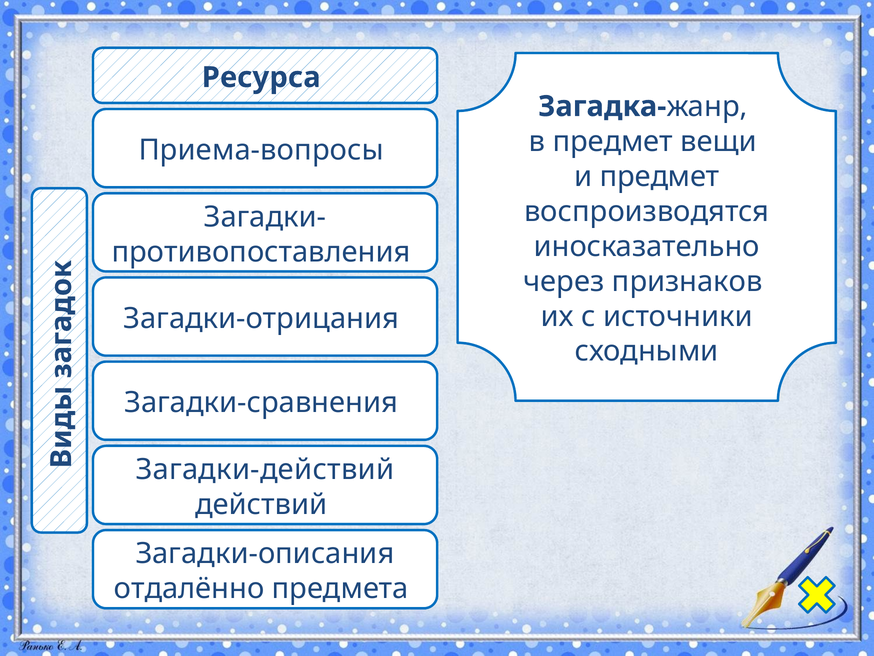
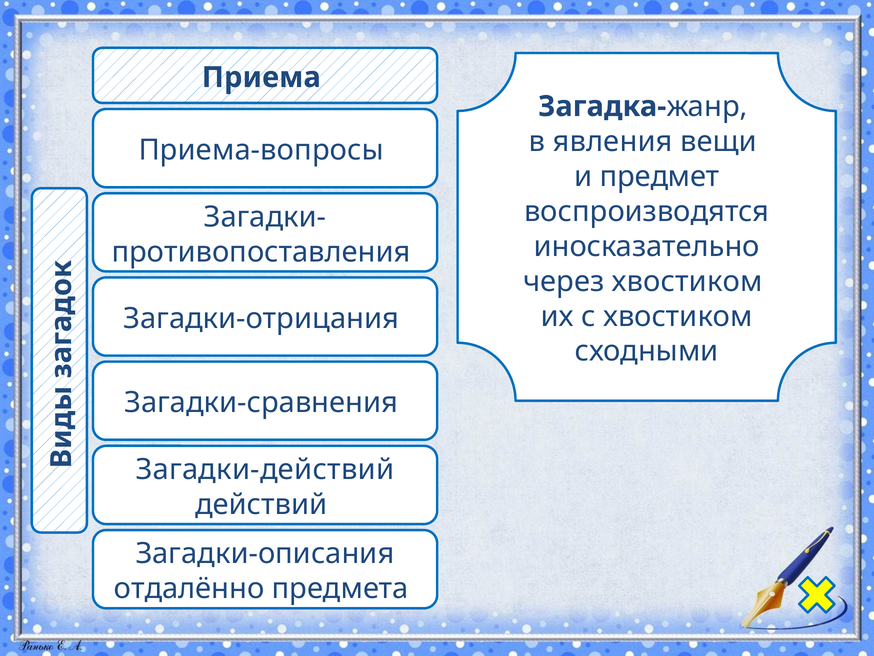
Ресурса: Ресурса -> Приема
в предмет: предмет -> явления
через признаков: признаков -> хвостиком
с источники: источники -> хвостиком
